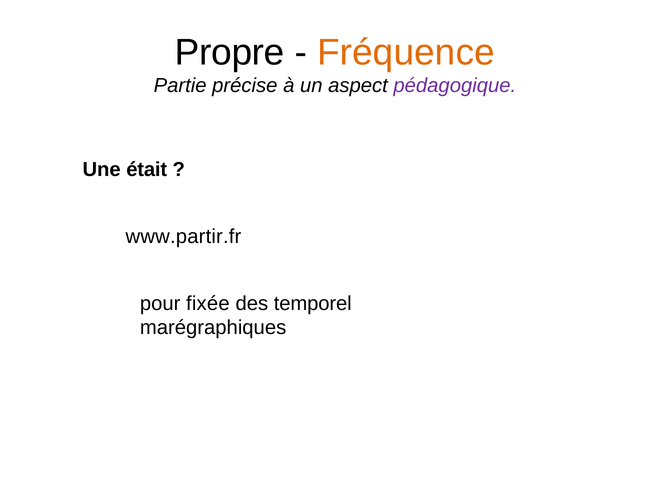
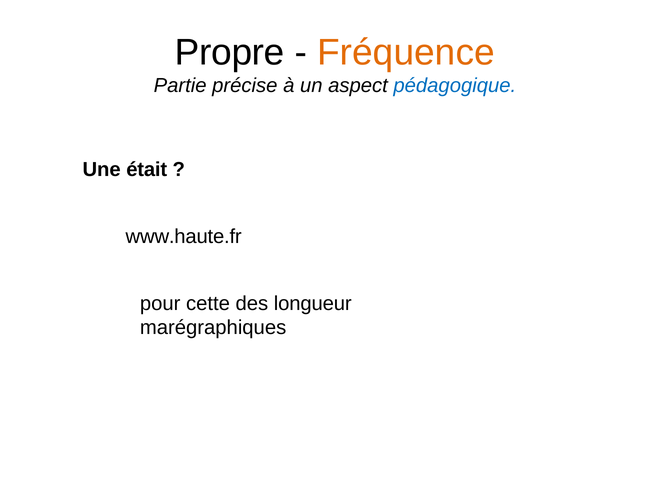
pédagogique colour: purple -> blue
www.partir.fr: www.partir.fr -> www.haute.fr
fixée: fixée -> cette
temporel: temporel -> longueur
